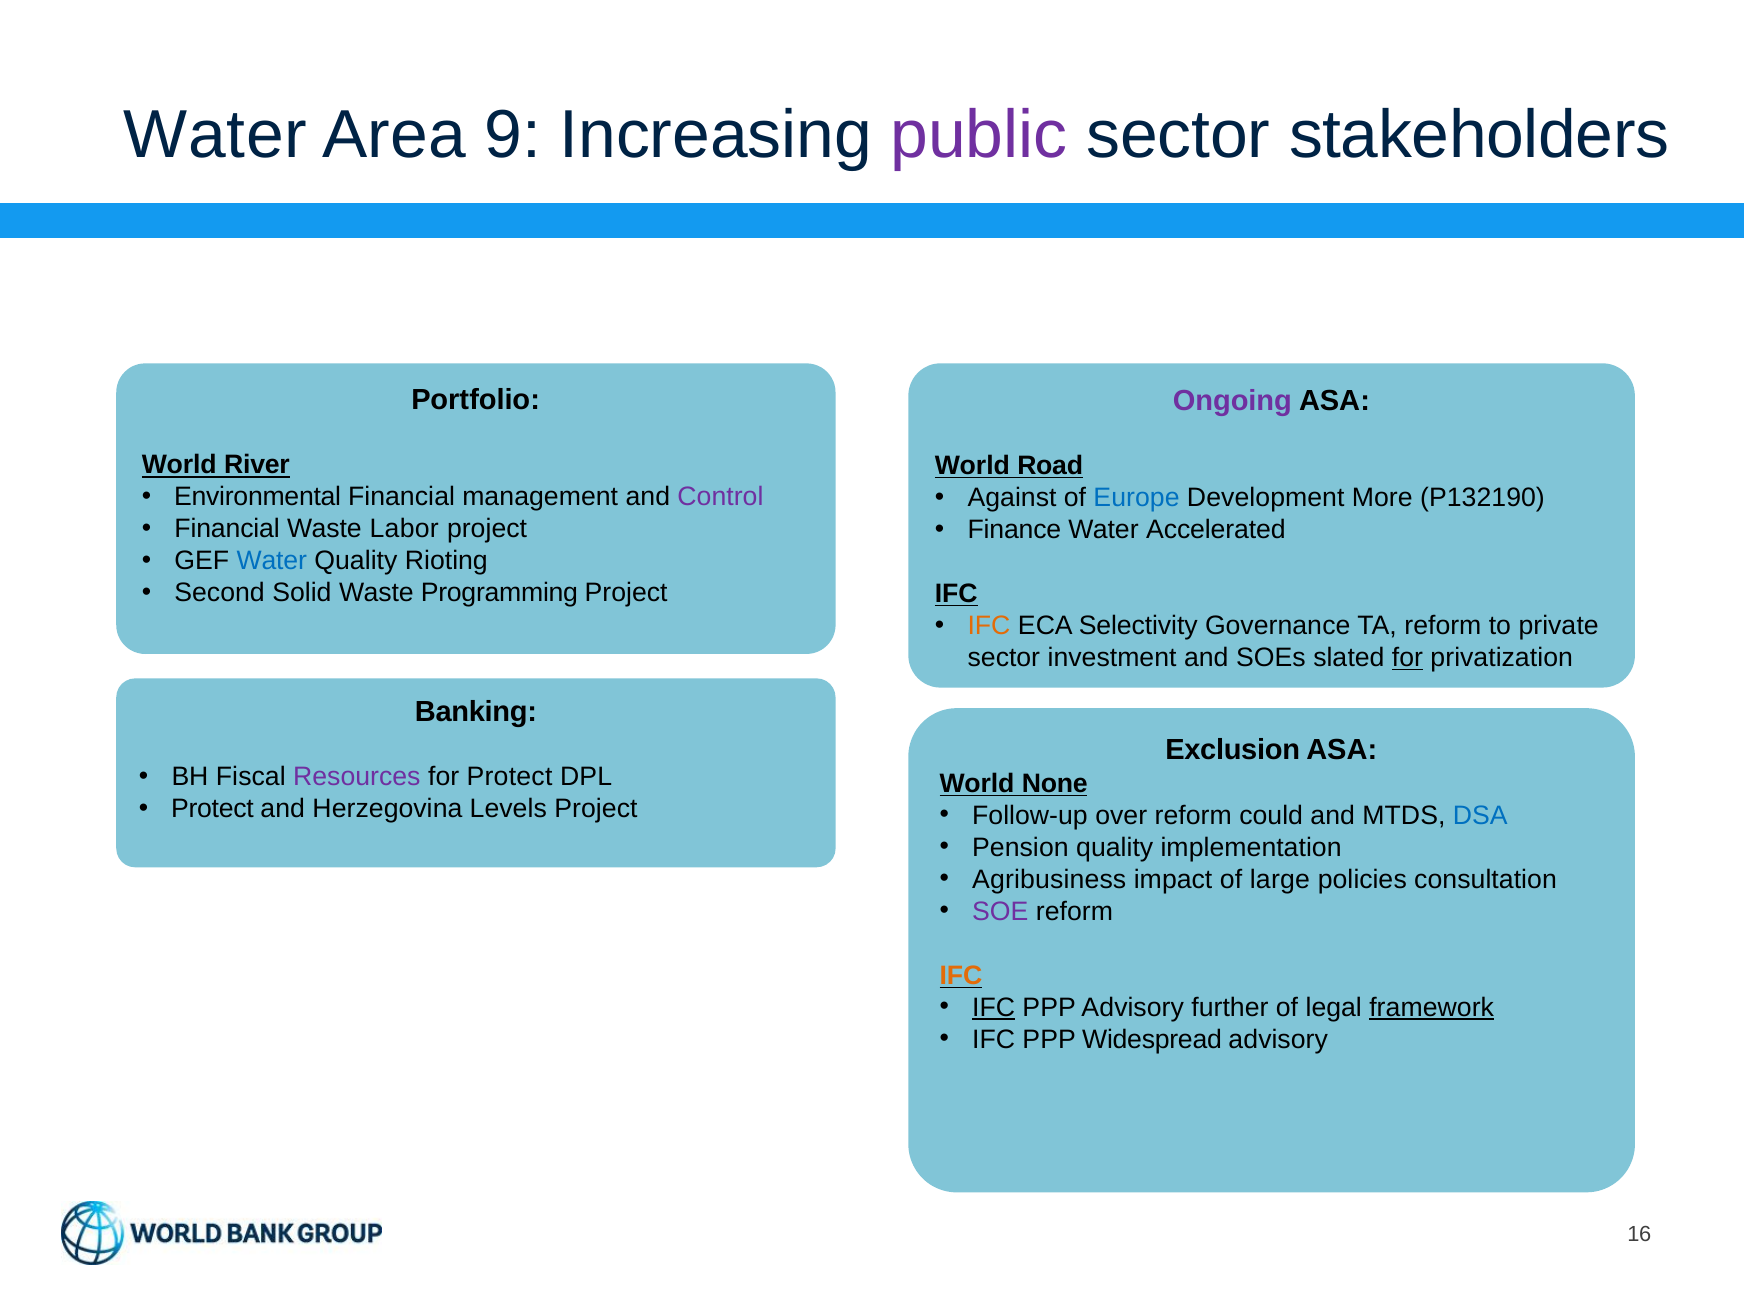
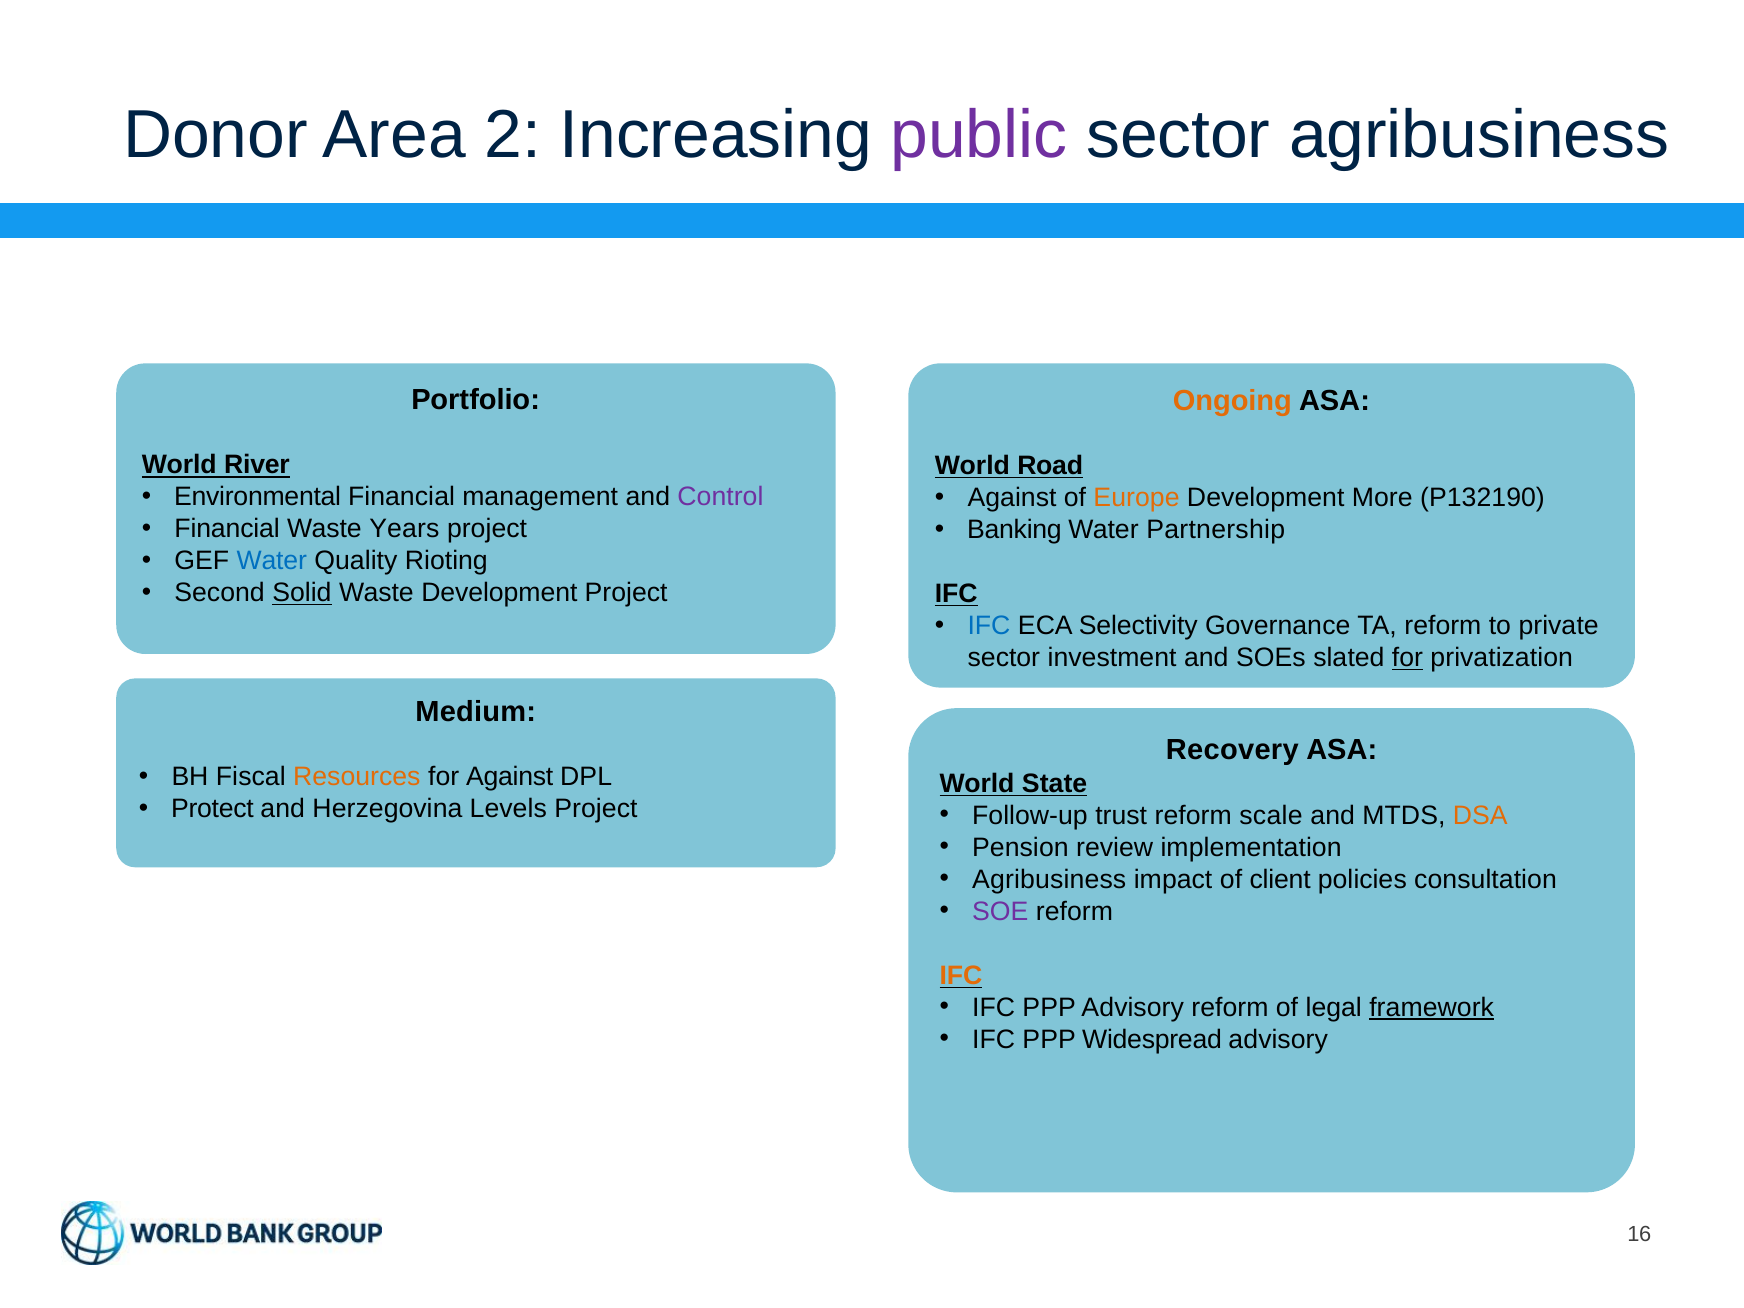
Water at (215, 135): Water -> Donor
9: 9 -> 2
sector stakeholders: stakeholders -> agribusiness
Ongoing colour: purple -> orange
Europe colour: blue -> orange
Labor: Labor -> Years
Finance: Finance -> Banking
Accelerated: Accelerated -> Partnership
Solid underline: none -> present
Waste Programming: Programming -> Development
IFC at (989, 626) colour: orange -> blue
Banking: Banking -> Medium
Exclusion: Exclusion -> Recovery
Resources colour: purple -> orange
for Protect: Protect -> Against
None: None -> State
over: over -> trust
could: could -> scale
DSA colour: blue -> orange
Pension quality: quality -> review
large: large -> client
IFC at (994, 1008) underline: present -> none
Advisory further: further -> reform
